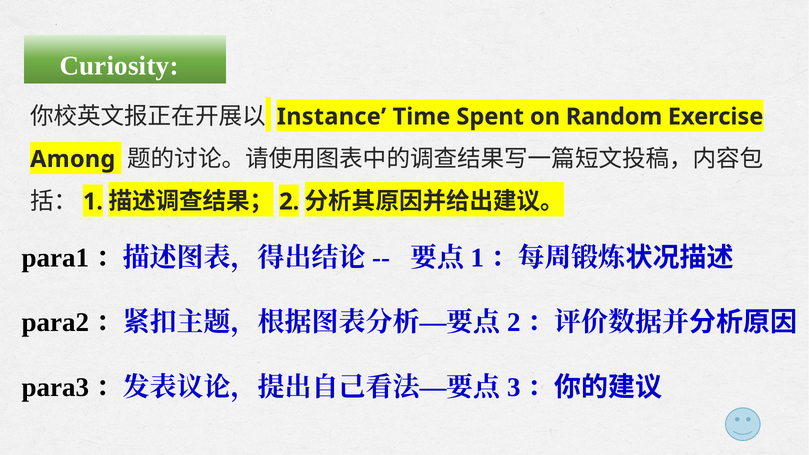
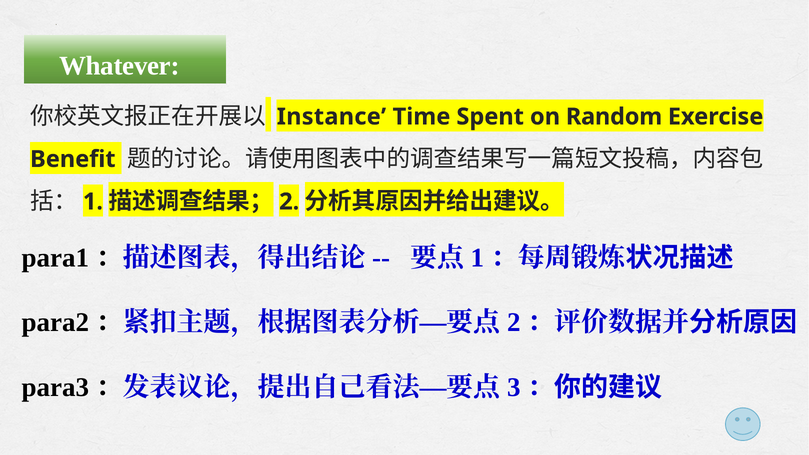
Curiosity: Curiosity -> Whatever
Among: Among -> Benefit
